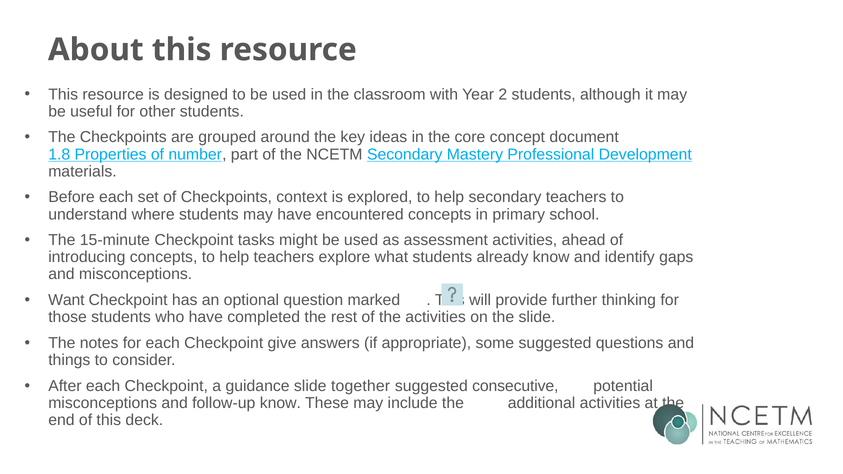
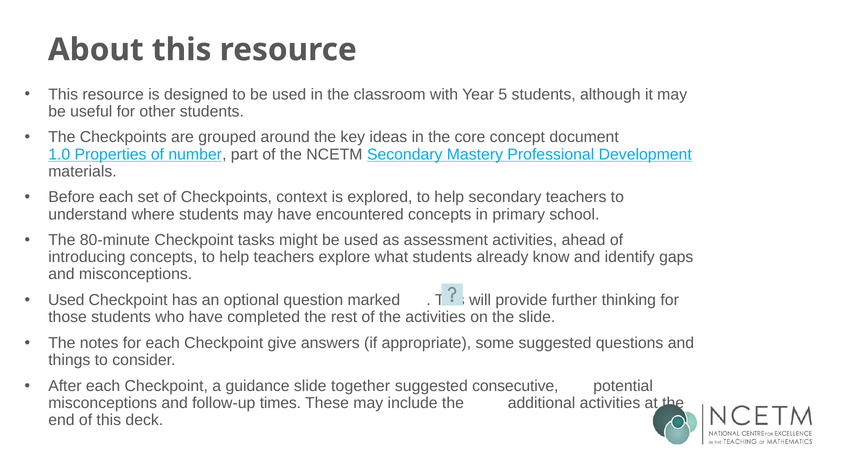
2: 2 -> 5
1.8: 1.8 -> 1.0
15-minute: 15-minute -> 80-minute
Want at (66, 300): Want -> Used
follow-up know: know -> times
